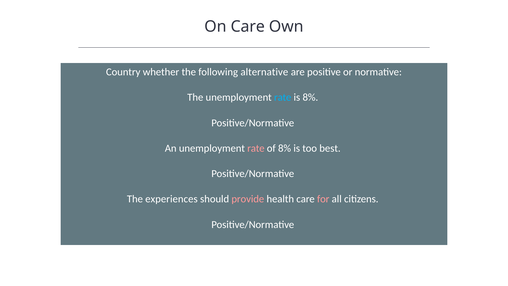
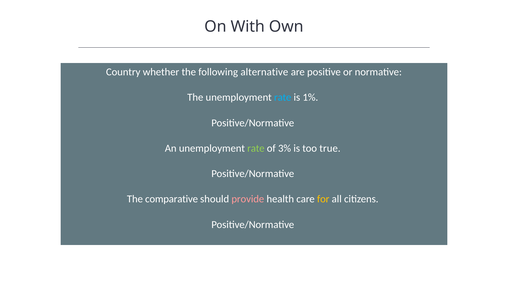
On Care: Care -> With
is 8%: 8% -> 1%
rate at (256, 148) colour: pink -> light green
of 8%: 8% -> 3%
best: best -> true
experiences: experiences -> comparative
for colour: pink -> yellow
